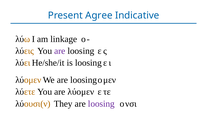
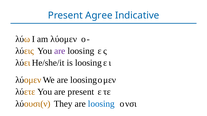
linkage: linkage -> λύομεν
are λύομεν: λύομεν -> present
loosing at (101, 104) colour: purple -> blue
